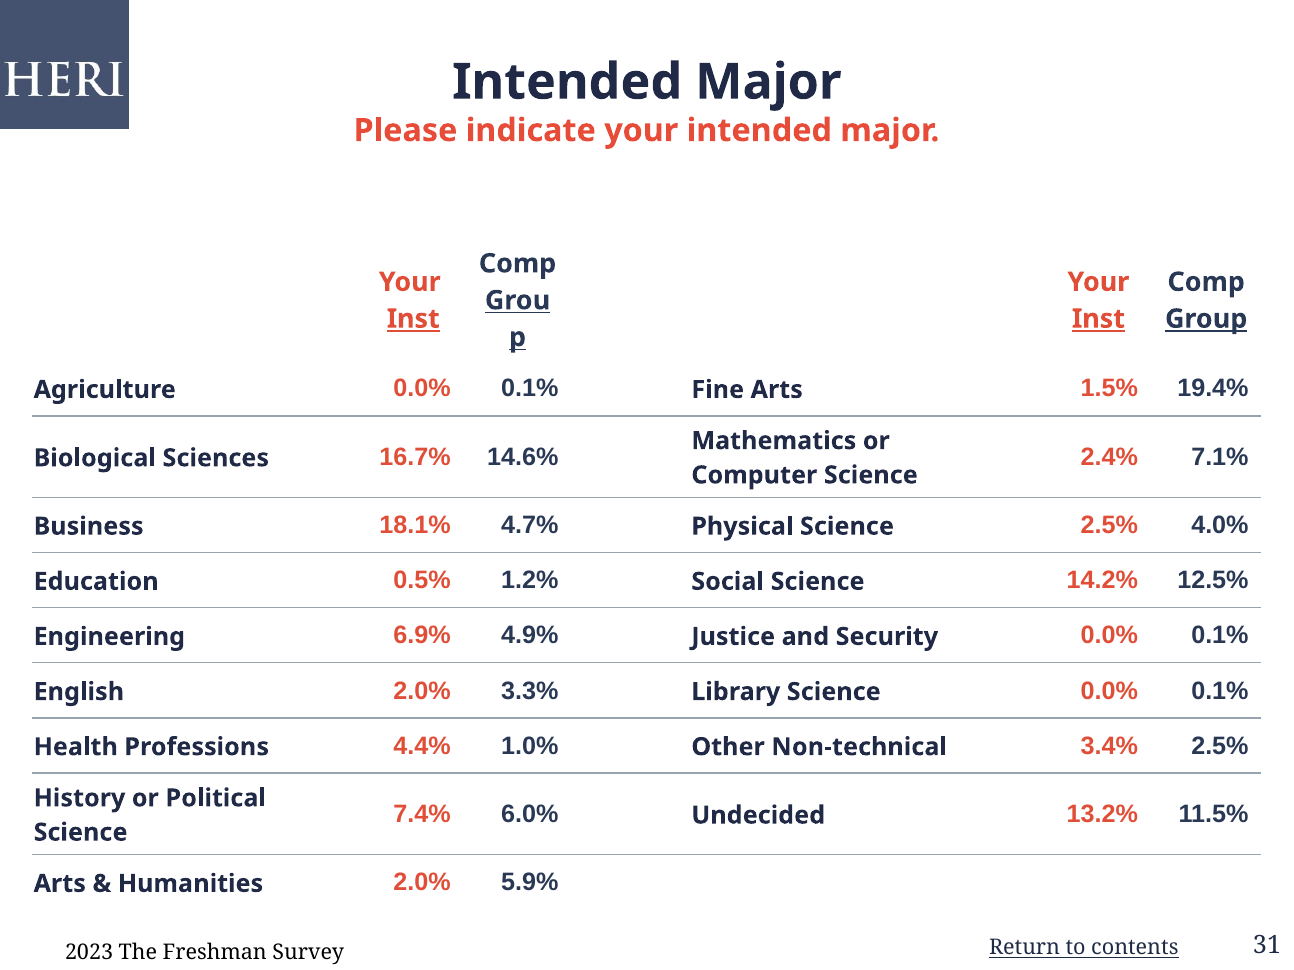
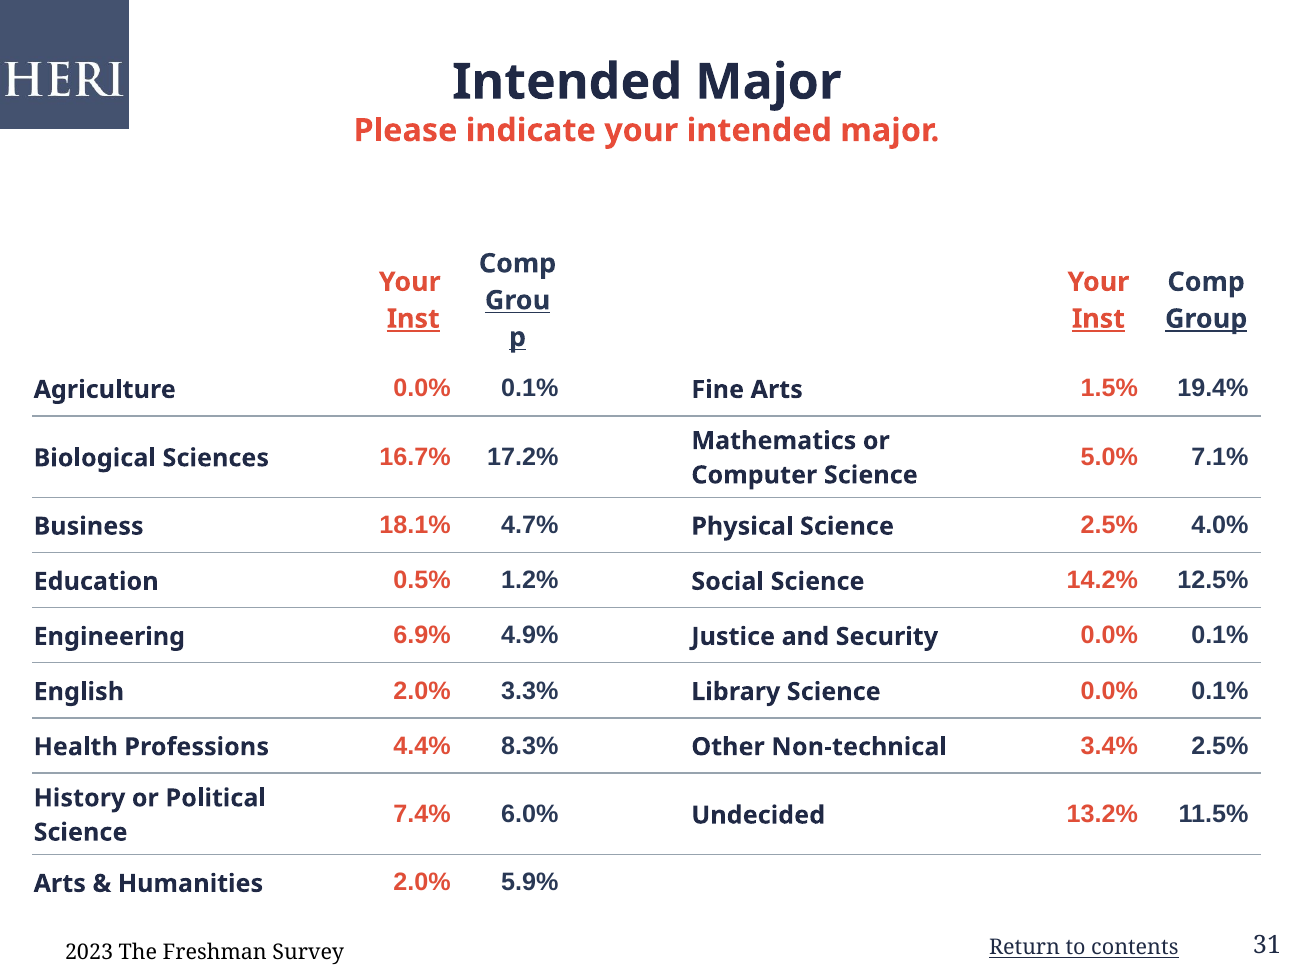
2.4%: 2.4% -> 5.0%
14.6%: 14.6% -> 17.2%
1.0%: 1.0% -> 8.3%
